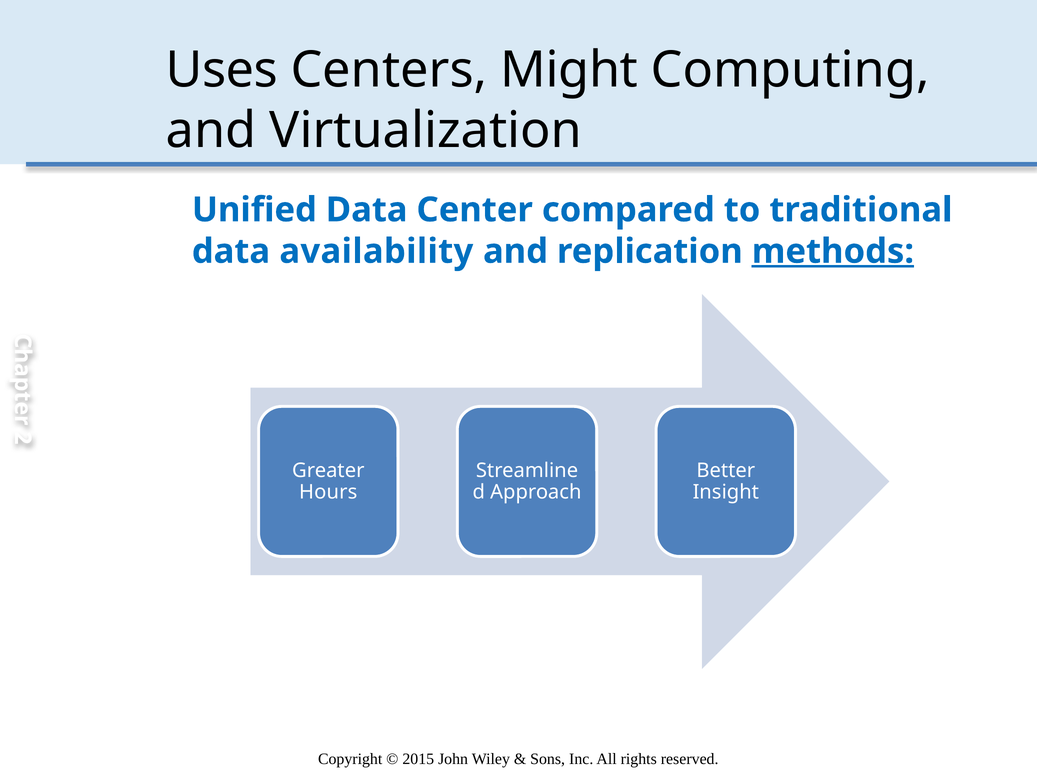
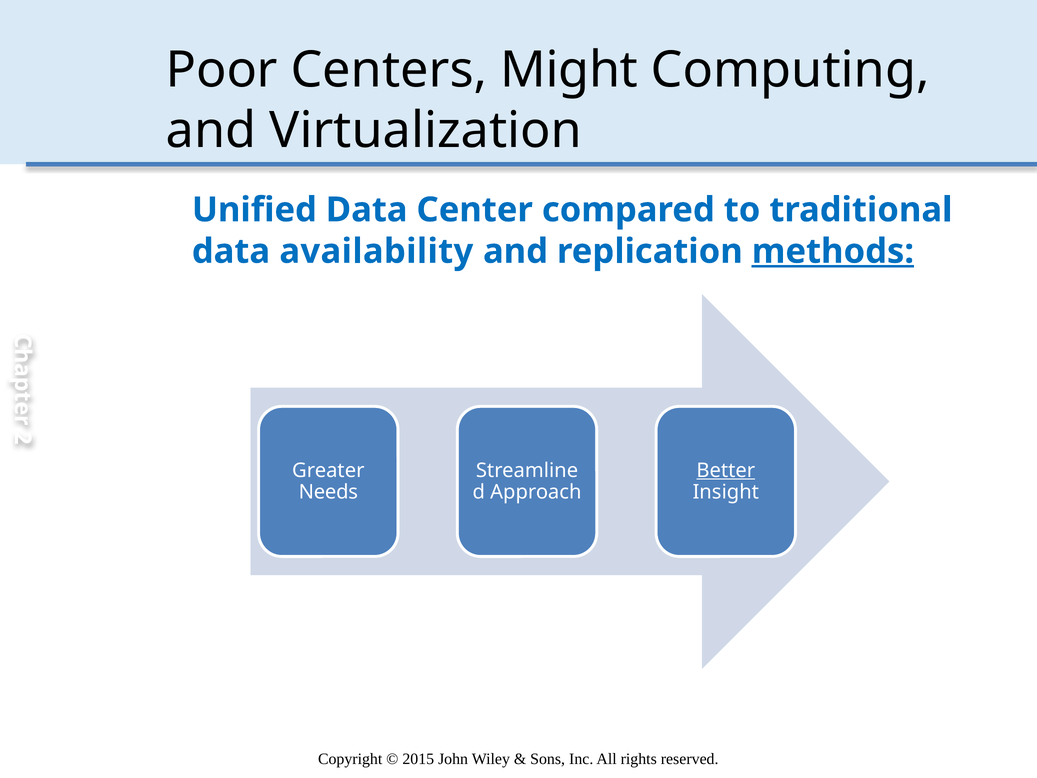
Uses: Uses -> Poor
Better underline: none -> present
Hours: Hours -> Needs
